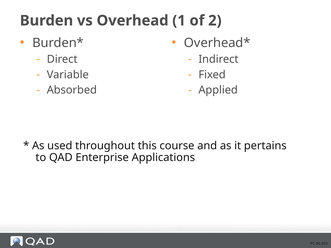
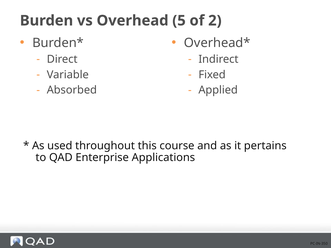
1: 1 -> 5
